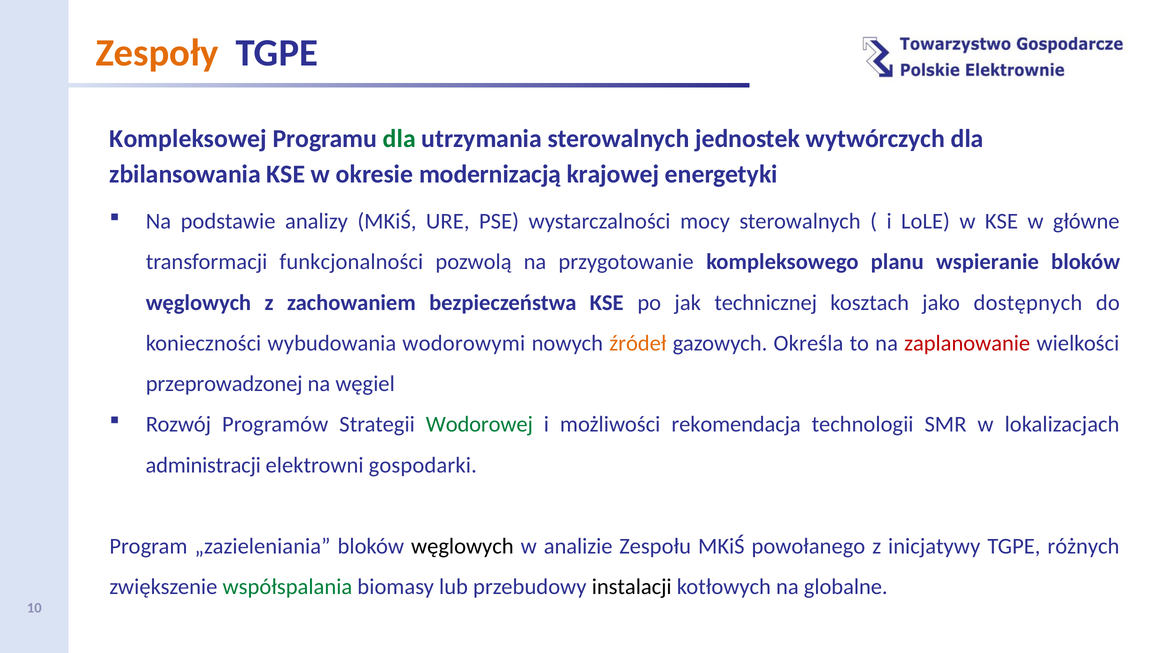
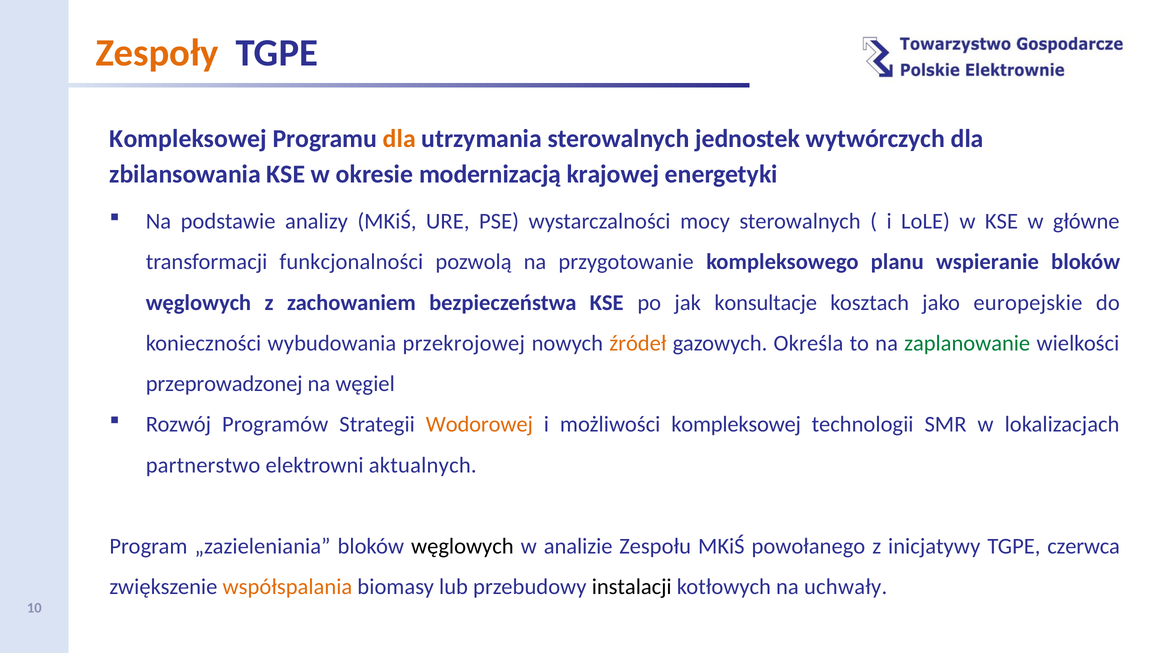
dla at (399, 139) colour: green -> orange
technicznej: technicznej -> konsultacje
dostępnych: dostępnych -> europejskie
wodorowymi: wodorowymi -> przekrojowej
zaplanowanie colour: red -> green
Wodorowej colour: green -> orange
możliwości rekomendacja: rekomendacja -> kompleksowej
administracji: administracji -> partnerstwo
gospodarki: gospodarki -> aktualnych
różnych: różnych -> czerwca
współspalania colour: green -> orange
globalne: globalne -> uchwały
